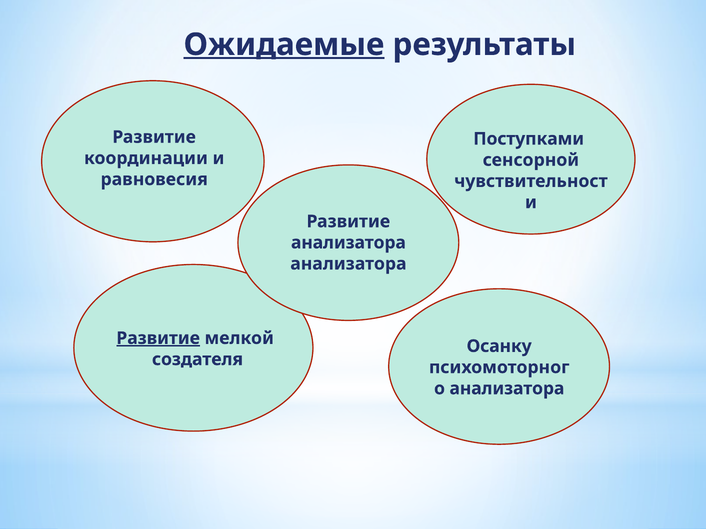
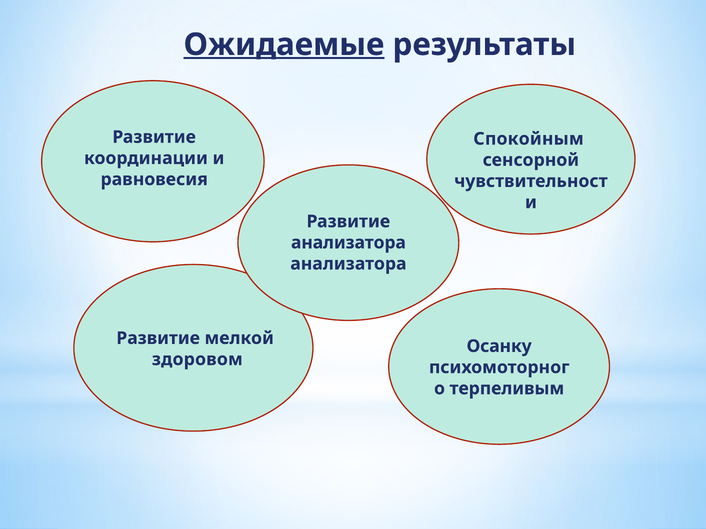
Поступками: Поступками -> Спокойным
Развитие at (158, 338) underline: present -> none
создателя: создателя -> здоровом
анализатора at (507, 389): анализатора -> терпеливым
